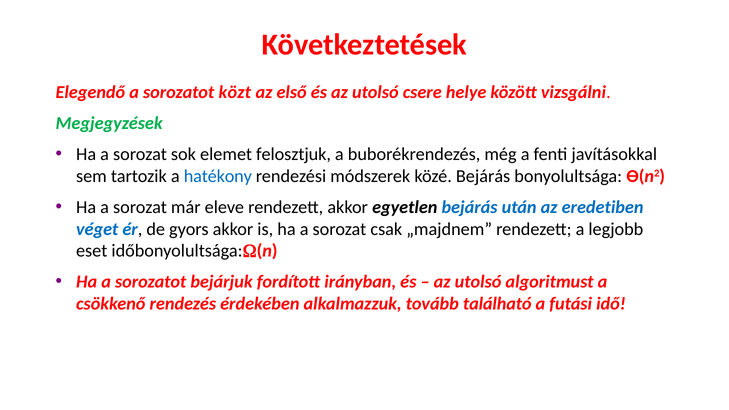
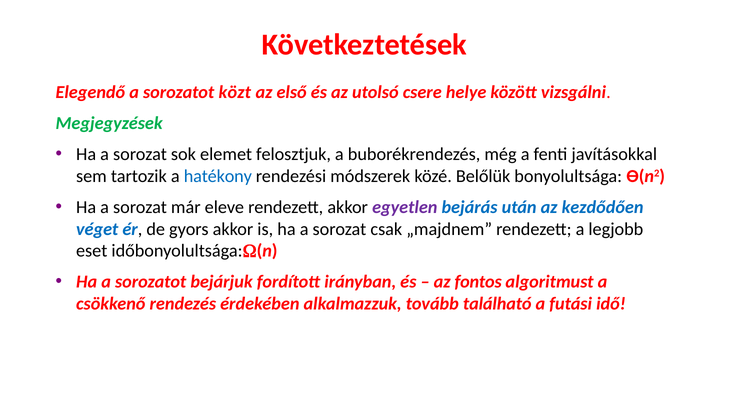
közé Bejárás: Bejárás -> Belőlük
egyetlen colour: black -> purple
eredetiben: eredetiben -> kezdődően
utolsó at (478, 282): utolsó -> fontos
